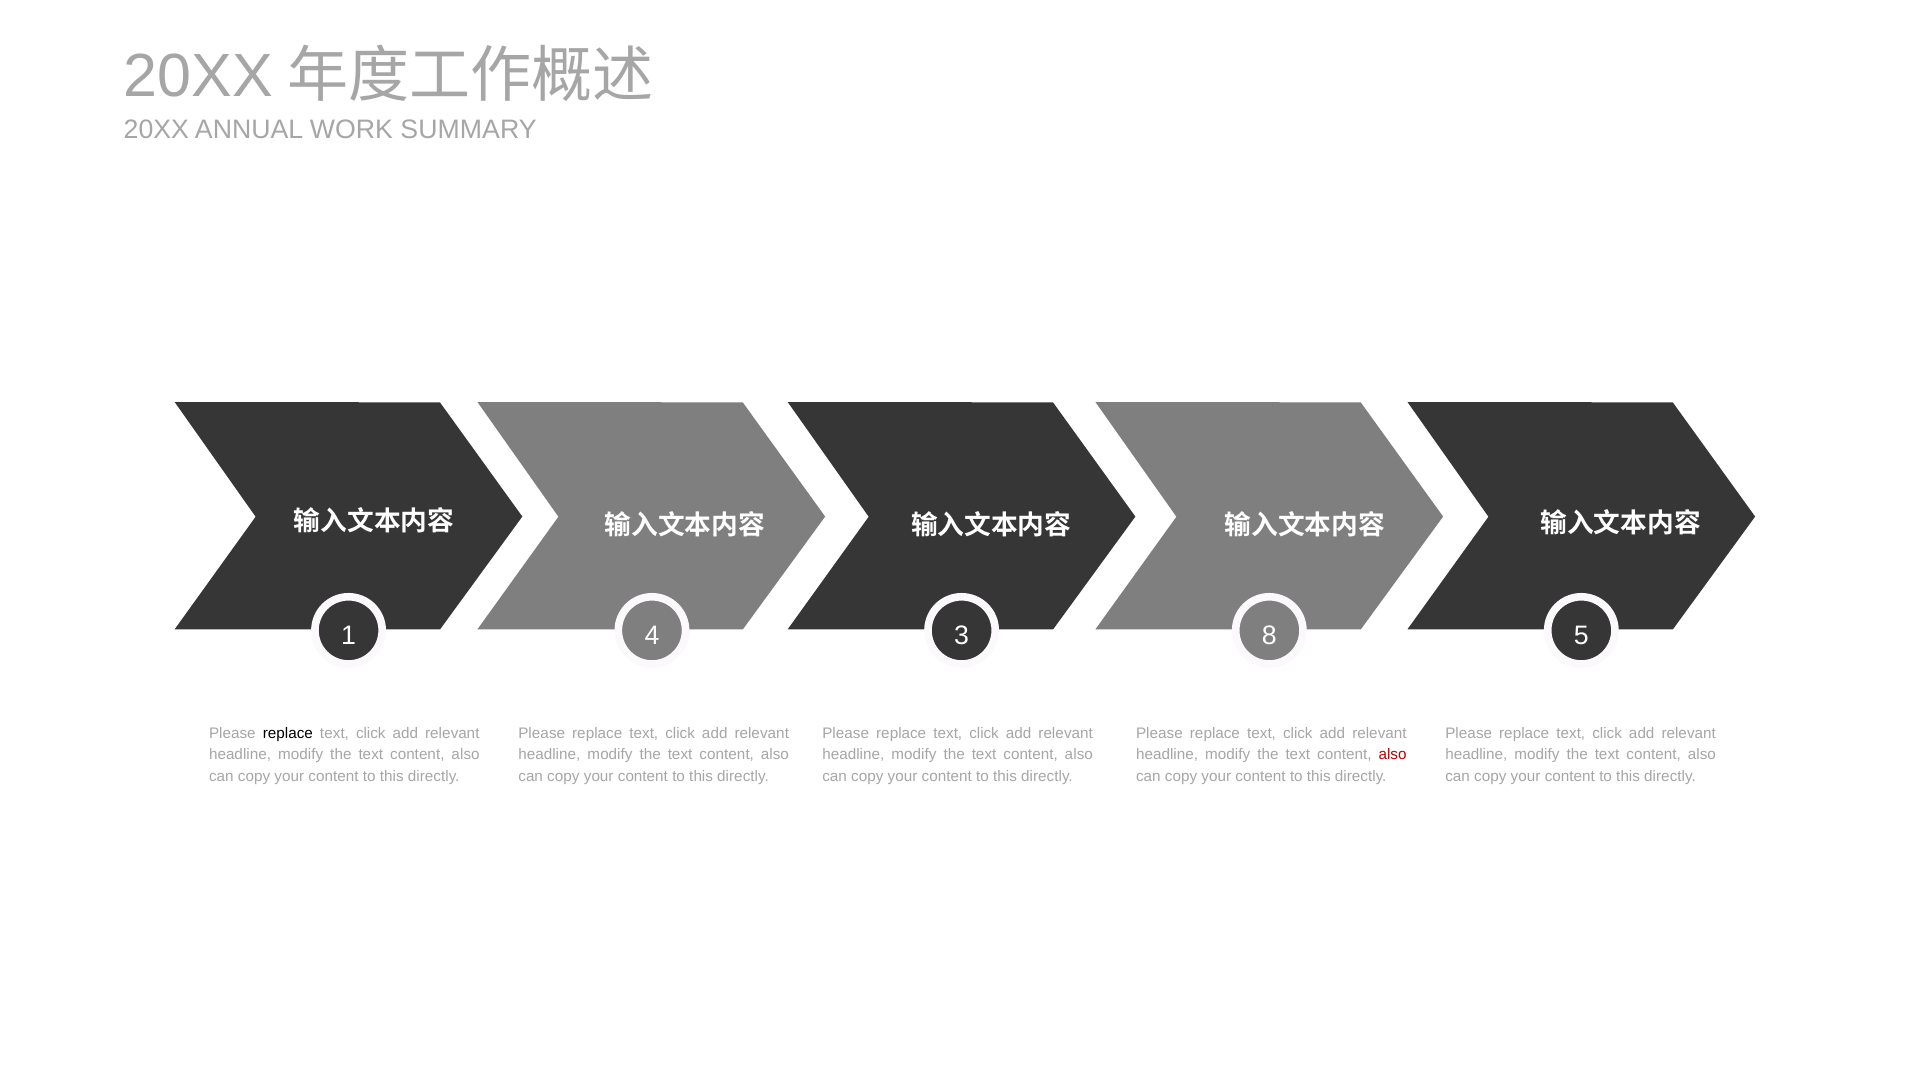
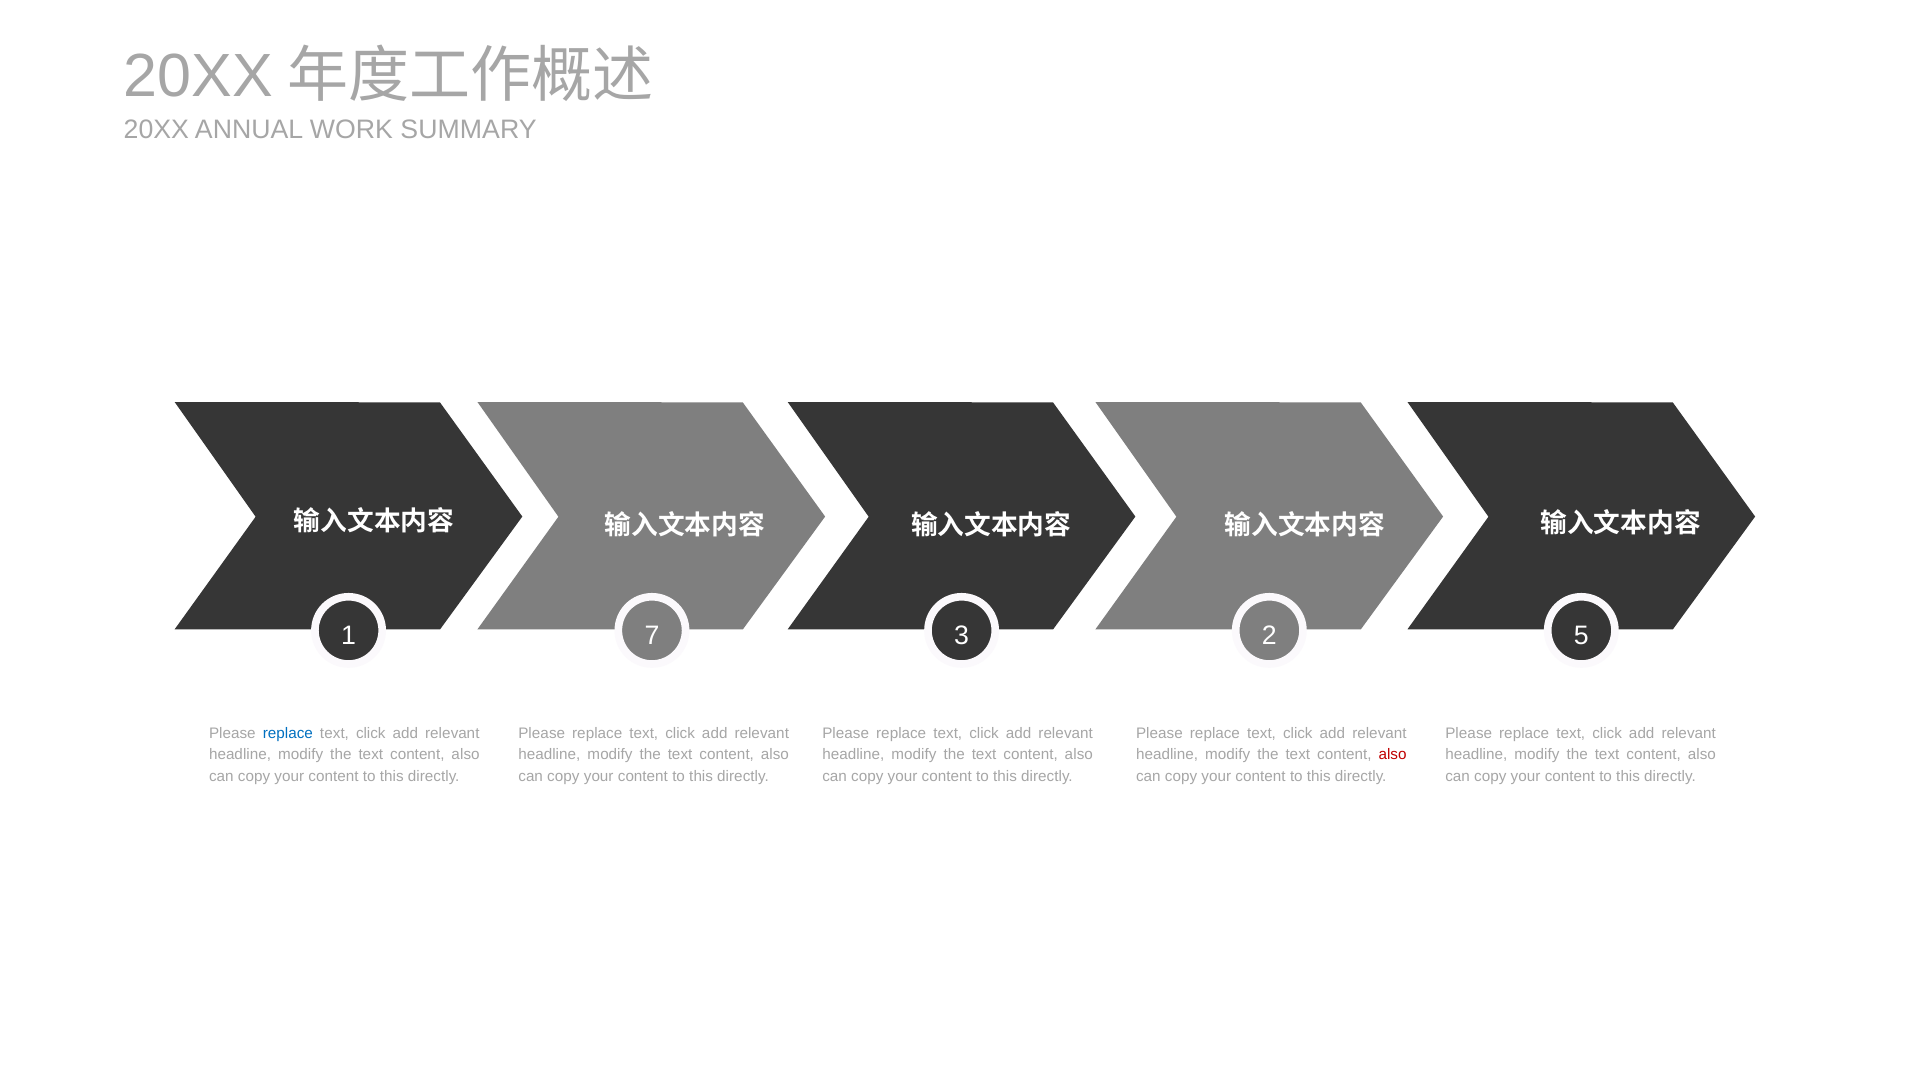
4: 4 -> 7
8: 8 -> 2
replace at (288, 733) colour: black -> blue
